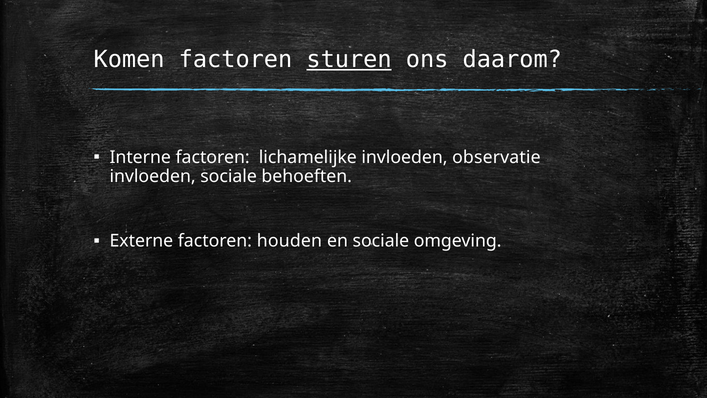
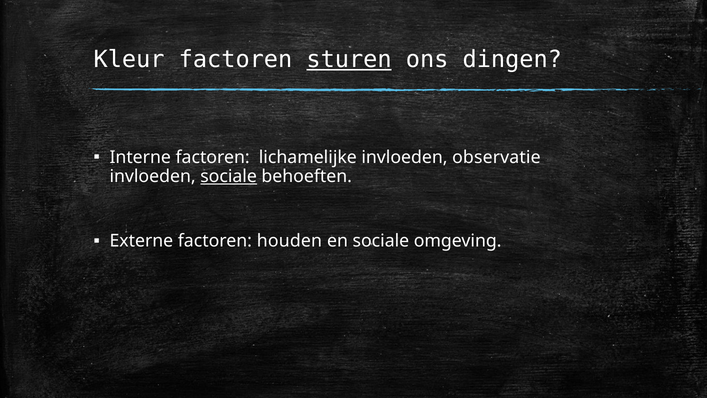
Komen: Komen -> Kleur
daarom: daarom -> dingen
sociale at (229, 176) underline: none -> present
